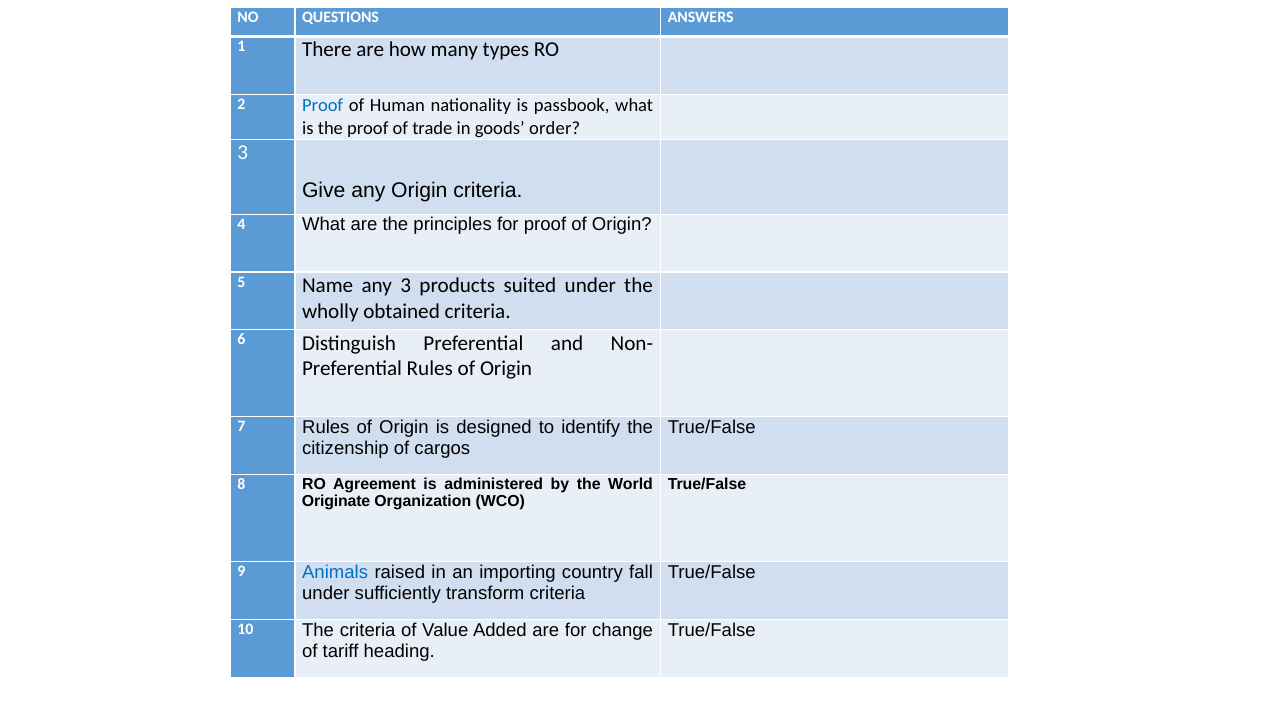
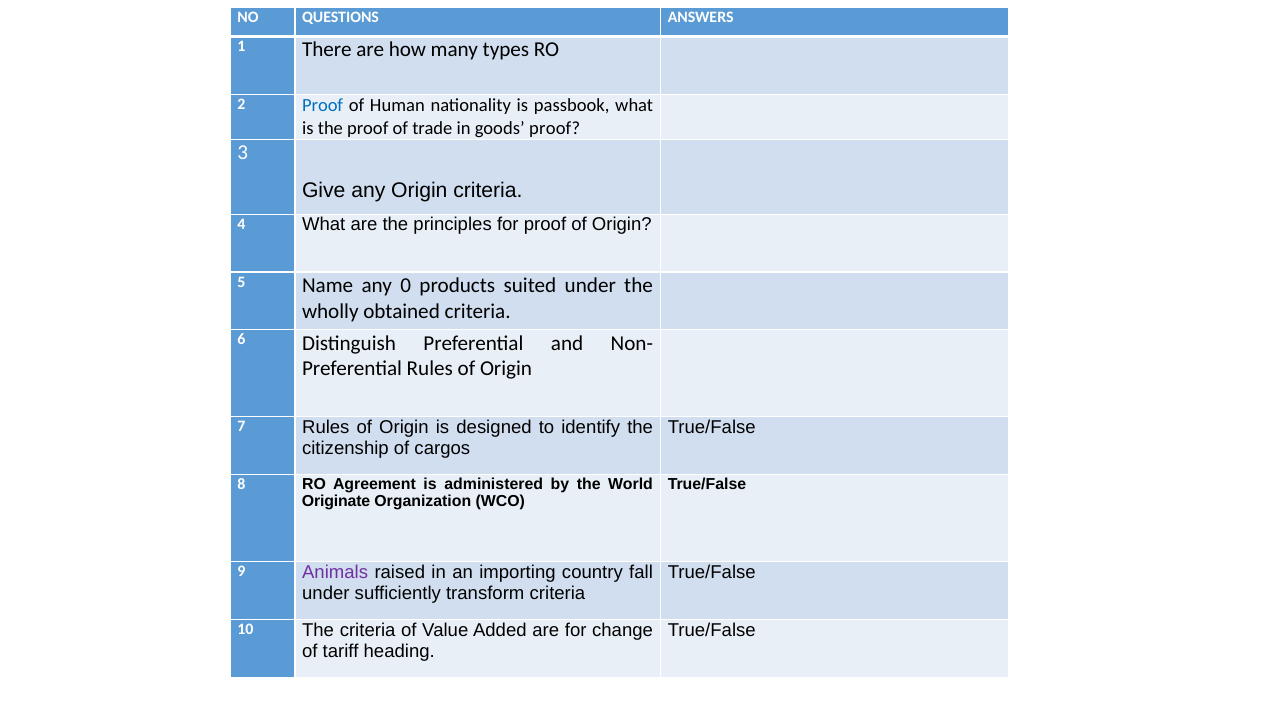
goods order: order -> proof
any 3: 3 -> 0
Animals colour: blue -> purple
